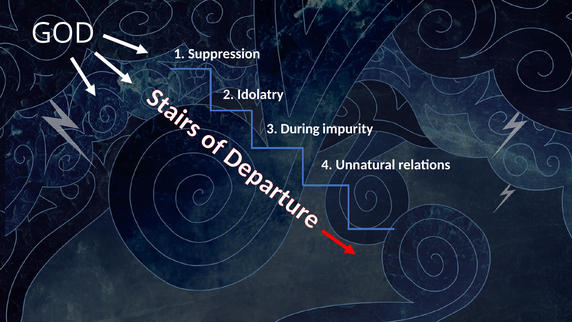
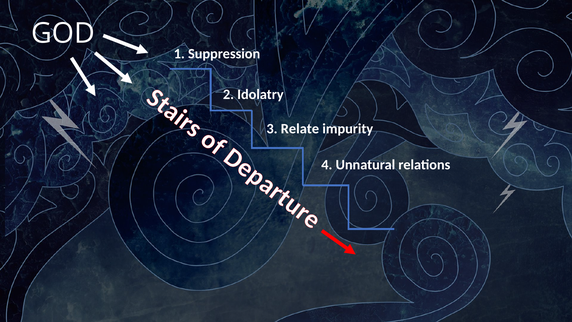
During: During -> Relate
